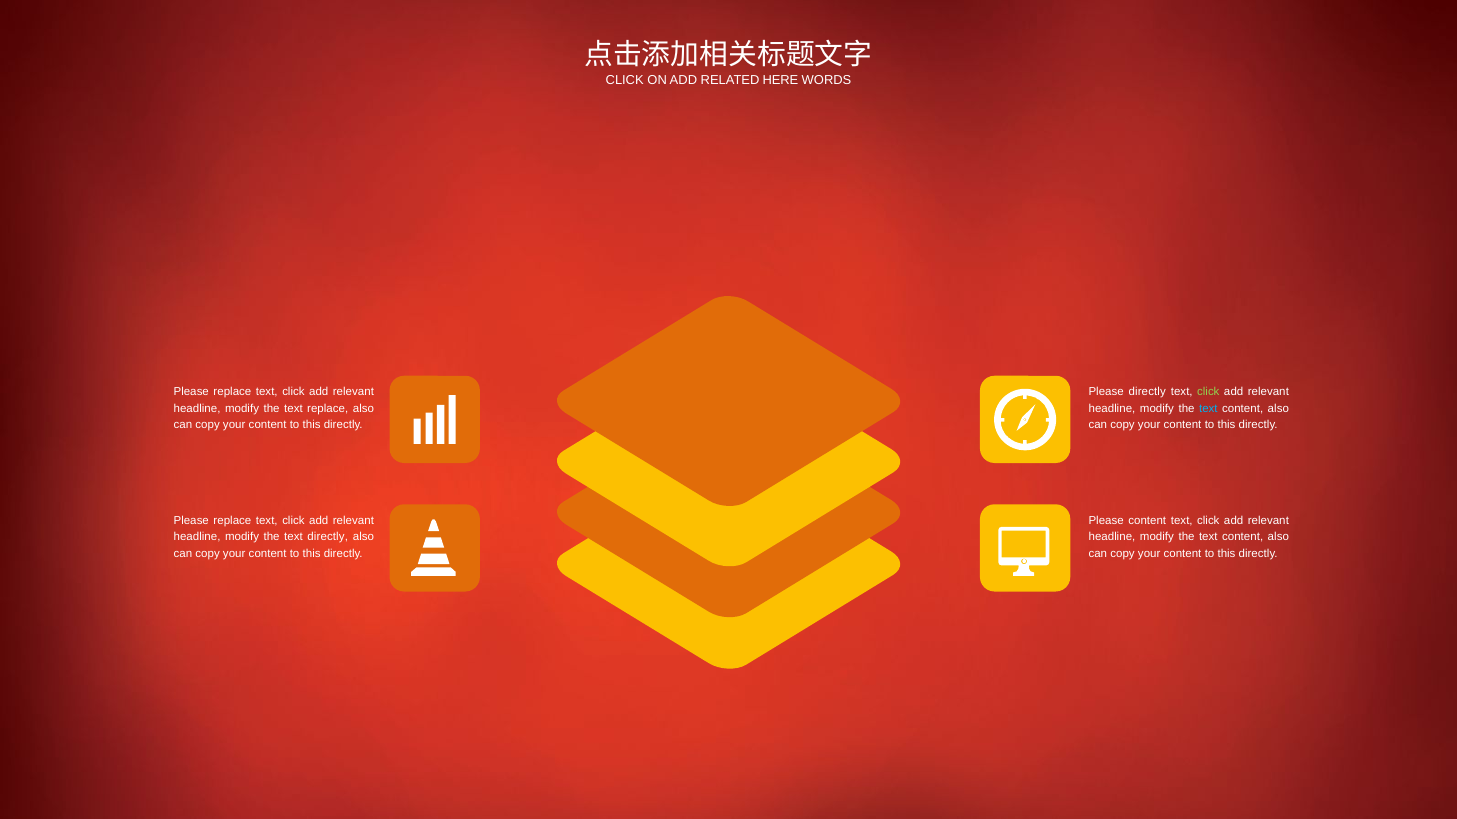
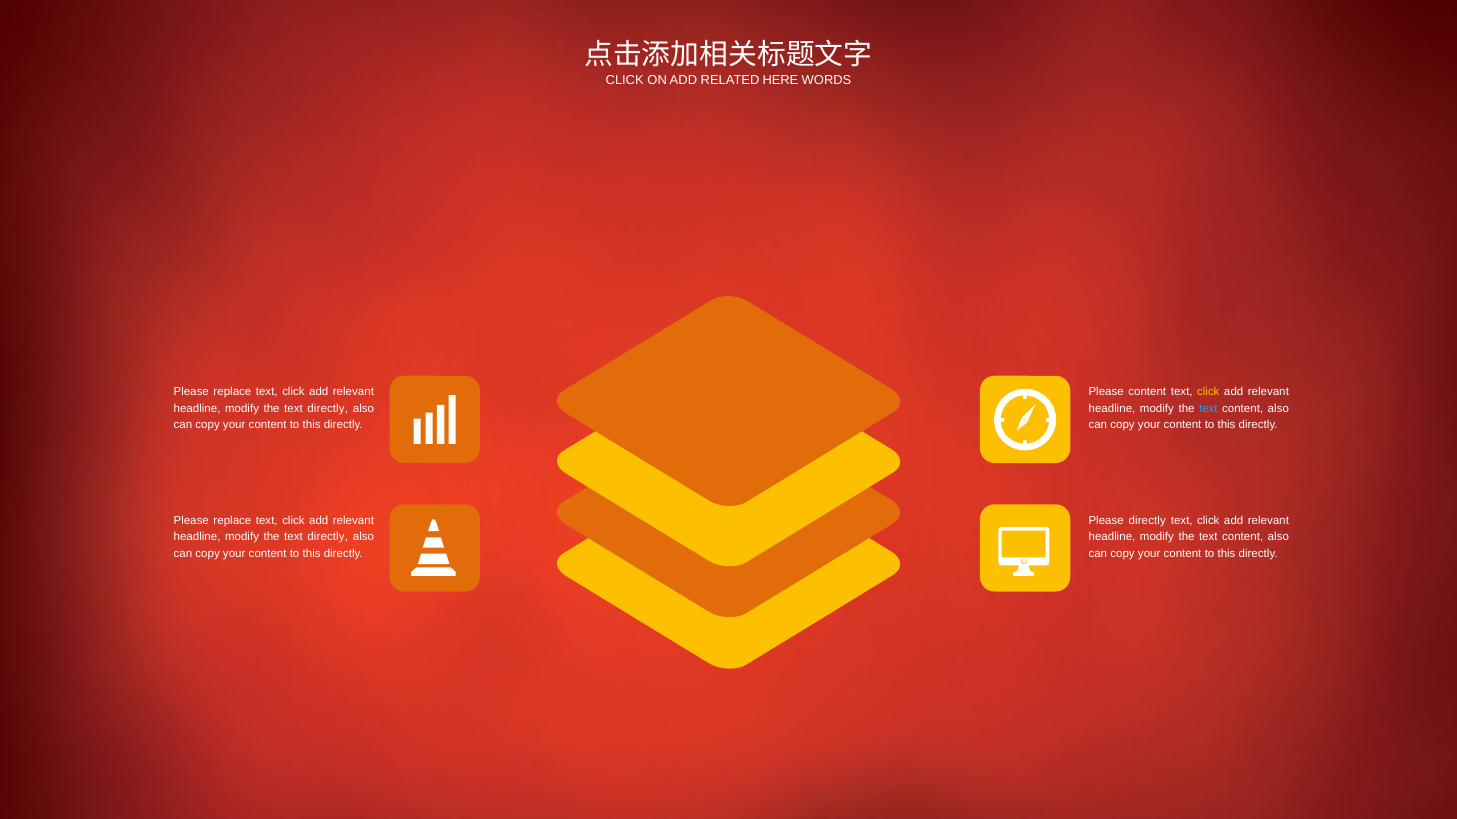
Please directly: directly -> content
click at (1208, 392) colour: light green -> yellow
replace at (328, 409): replace -> directly
Please content: content -> directly
